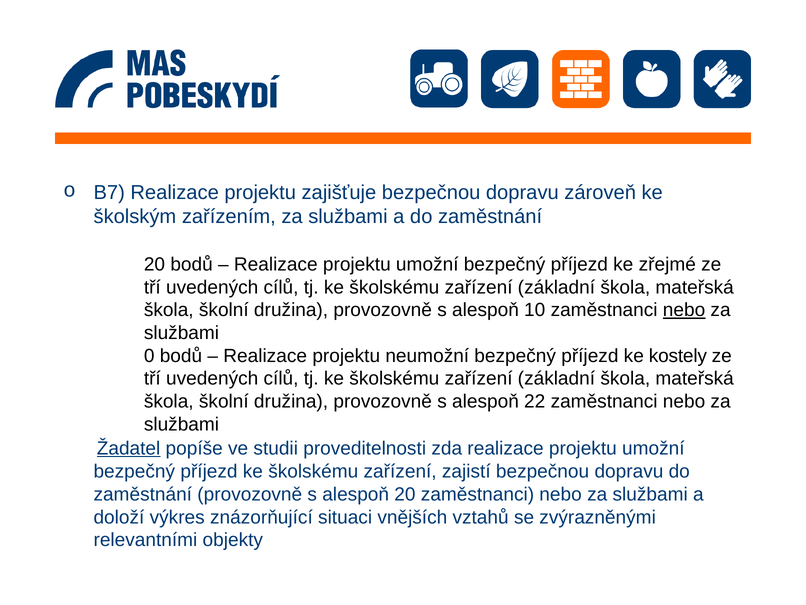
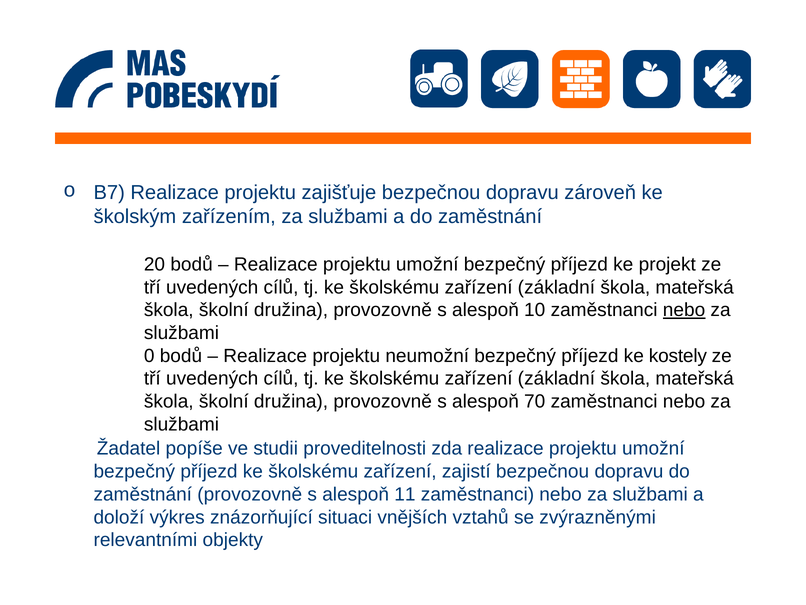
zřejmé: zřejmé -> projekt
22: 22 -> 70
Žadatel underline: present -> none
alespoň 20: 20 -> 11
